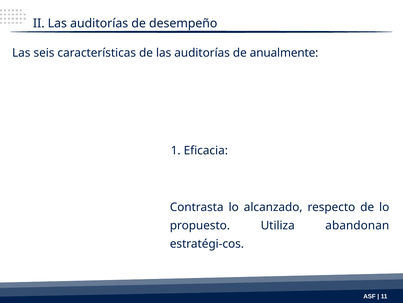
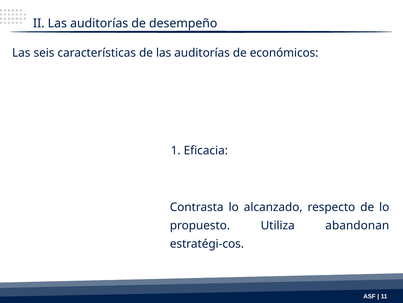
anualmente: anualmente -> económicos
